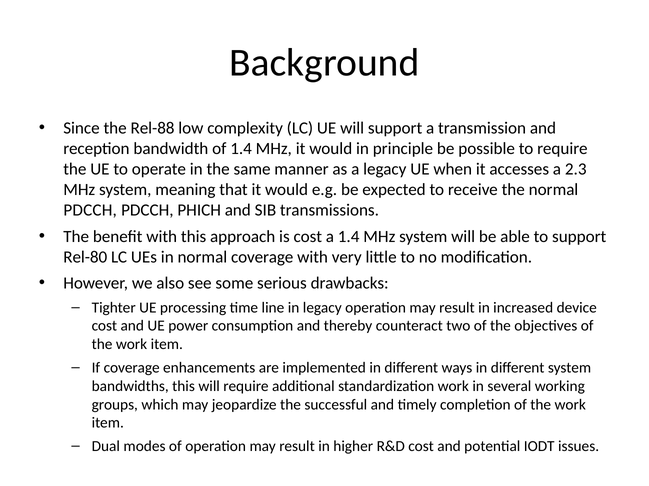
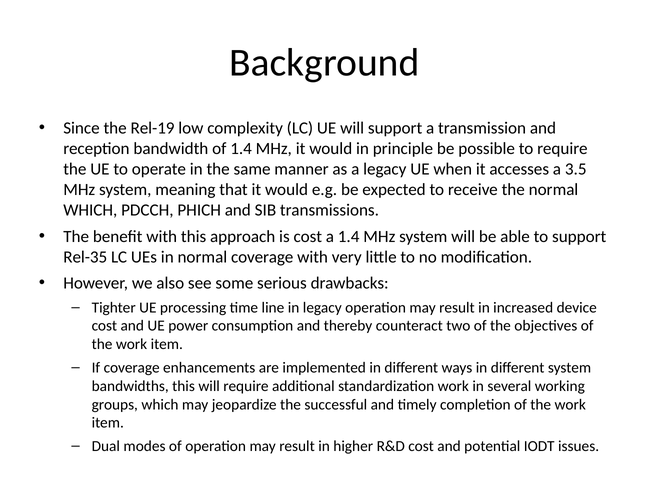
Rel-88: Rel-88 -> Rel-19
2.3: 2.3 -> 3.5
PDCCH at (90, 210): PDCCH -> WHICH
Rel-80: Rel-80 -> Rel-35
